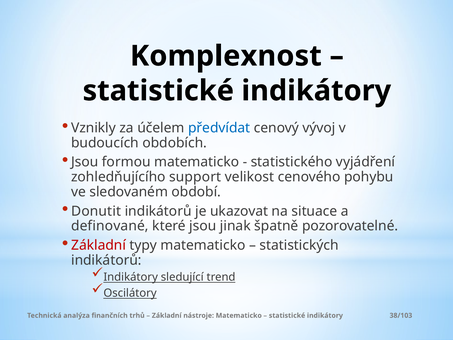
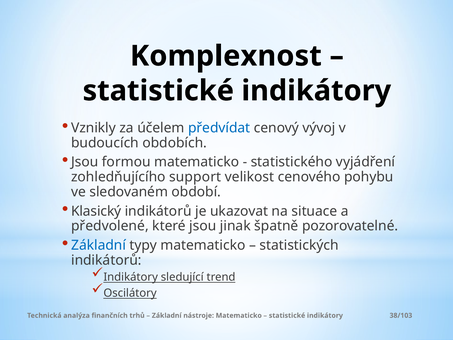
Donutit: Donutit -> Klasický
definované: definované -> předvolené
Základní at (99, 245) colour: red -> blue
